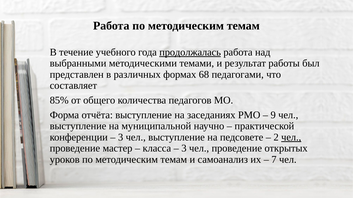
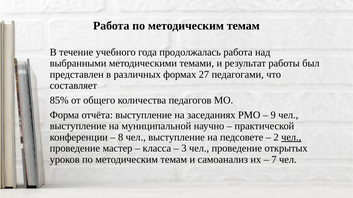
продолжалась underline: present -> none
68: 68 -> 27
3 at (121, 138): 3 -> 8
